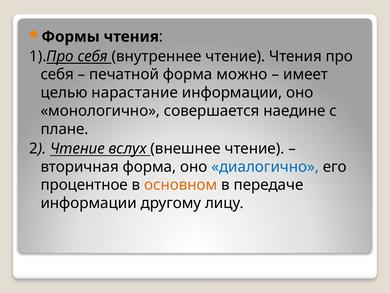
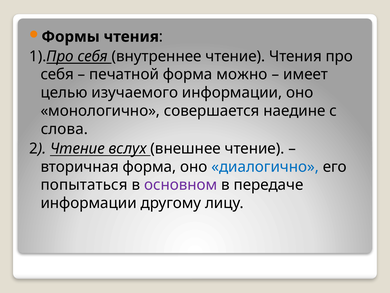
нарастание: нарастание -> изучаемого
плане: плане -> слова
процентное: процентное -> попытаться
основном colour: orange -> purple
